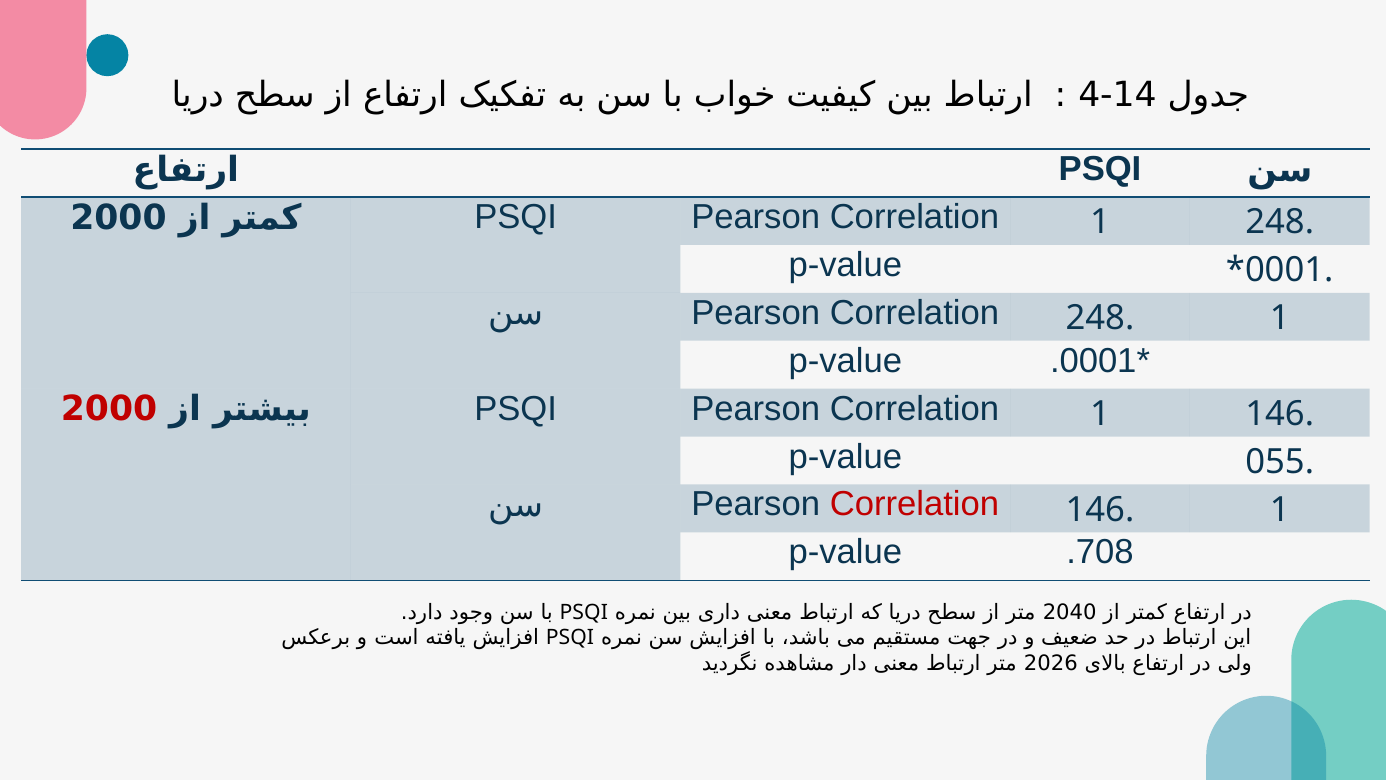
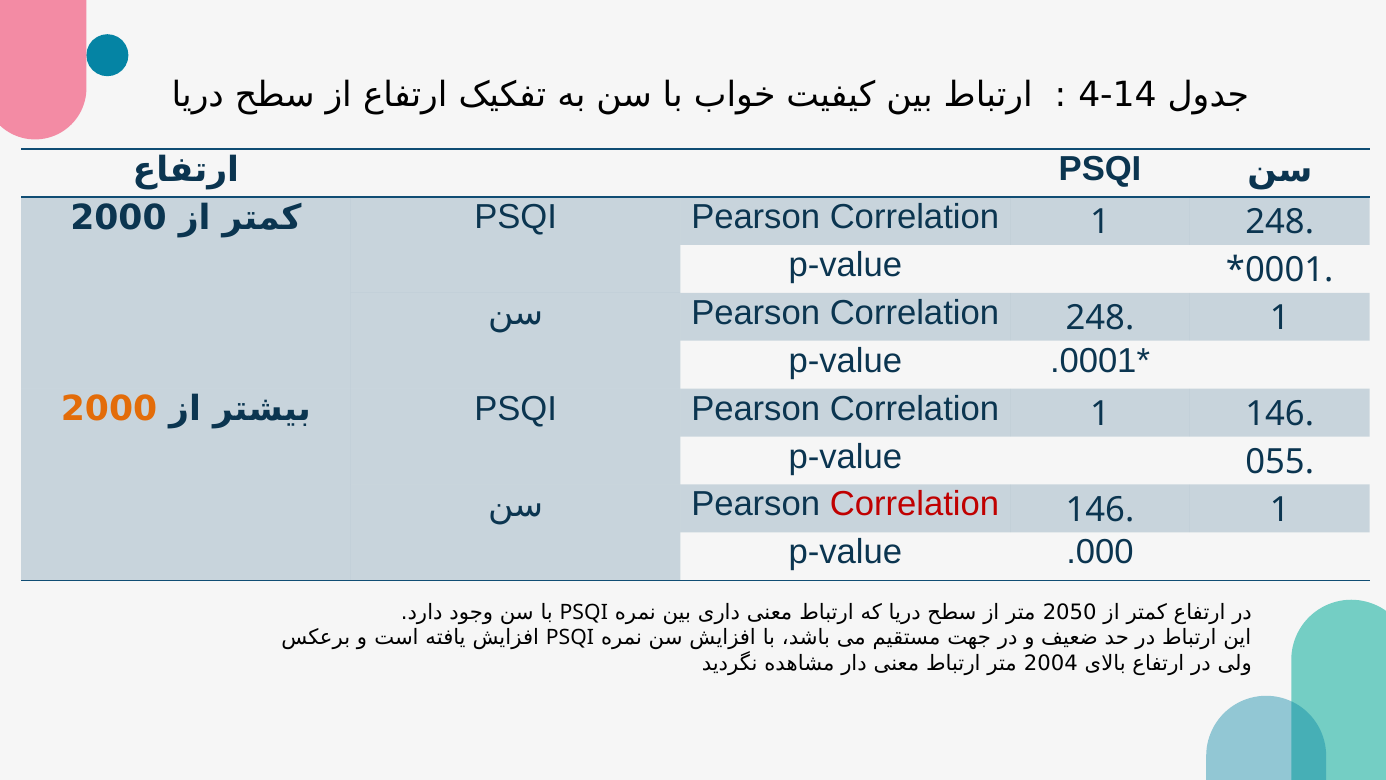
2000 at (109, 409) colour: red -> orange
.708: .708 -> .000
2040: 2040 -> 2050
2026: 2026 -> 2004
